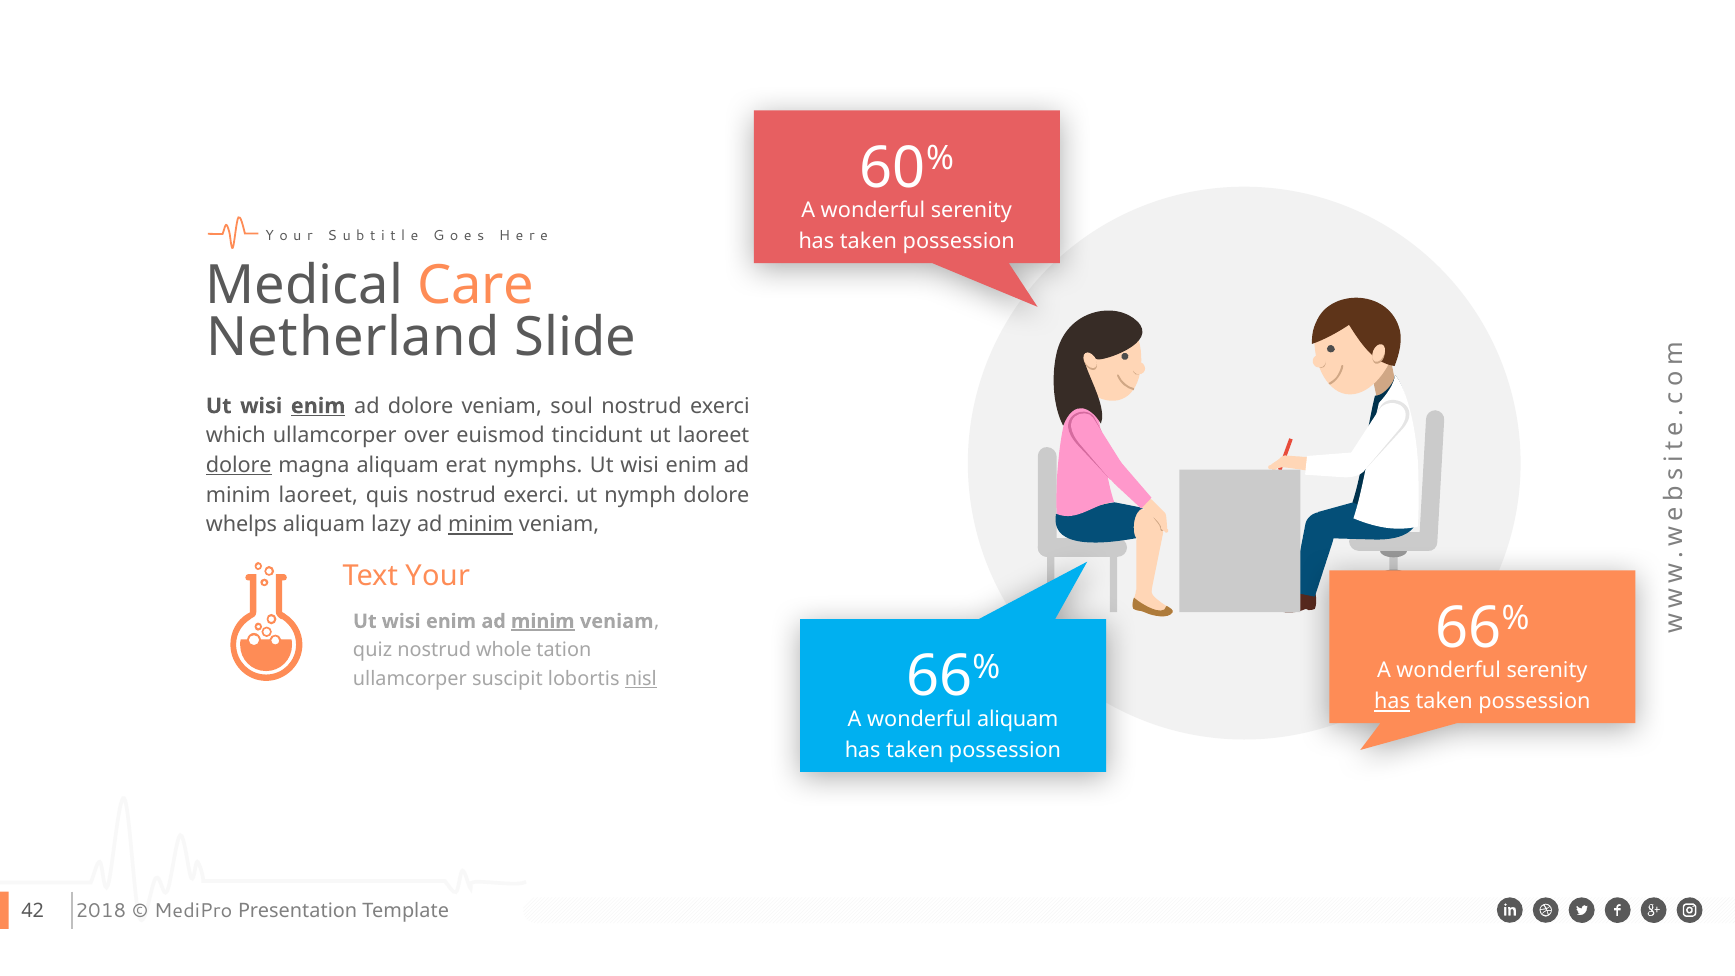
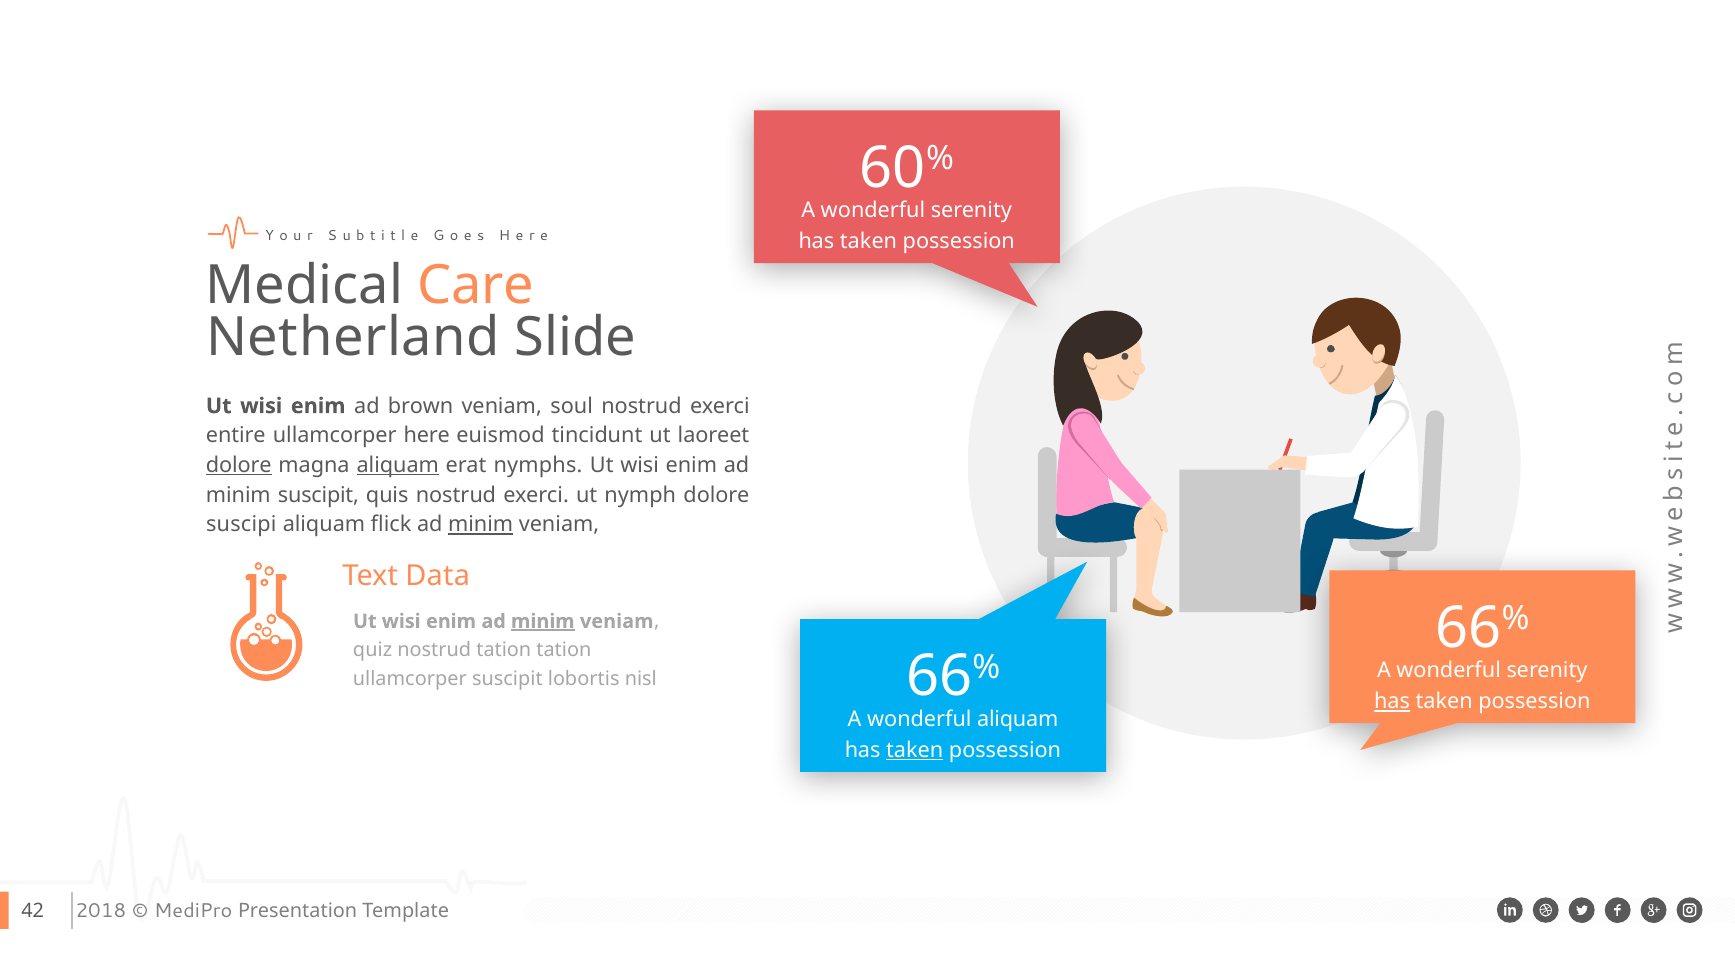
enim at (318, 406) underline: present -> none
ad dolore: dolore -> brown
which: which -> entire
over: over -> here
aliquam at (398, 465) underline: none -> present
minim laoreet: laoreet -> suscipit
whelps: whelps -> suscipi
lazy: lazy -> flick
Your: Your -> Data
nostrud whole: whole -> tation
nisl underline: present -> none
taken at (915, 750) underline: none -> present
